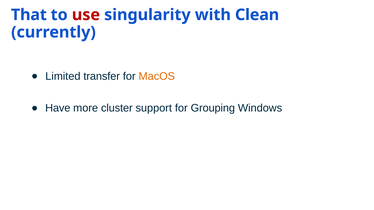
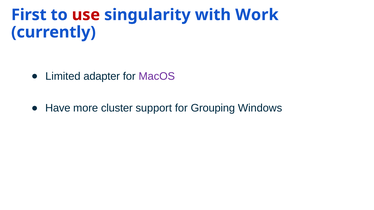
That: That -> First
Clean: Clean -> Work
transfer: transfer -> adapter
MacOS colour: orange -> purple
